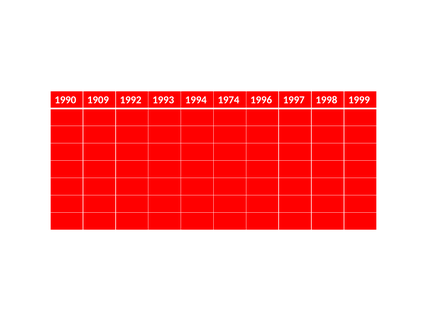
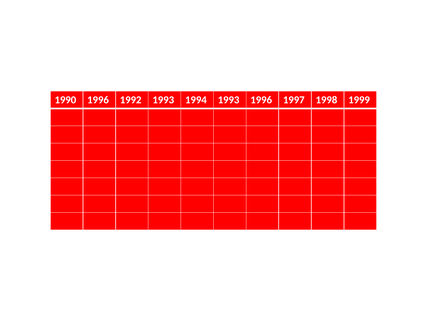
1990 1909: 1909 -> 1996
1994 1974: 1974 -> 1993
